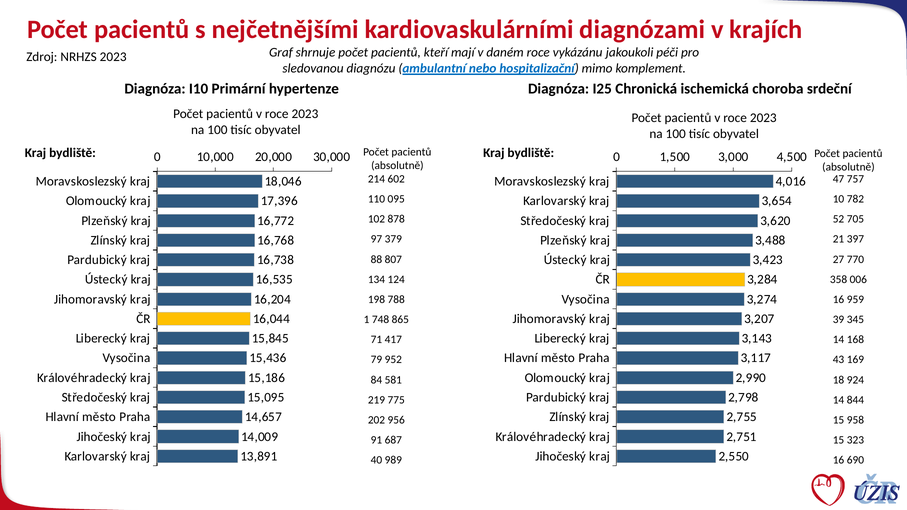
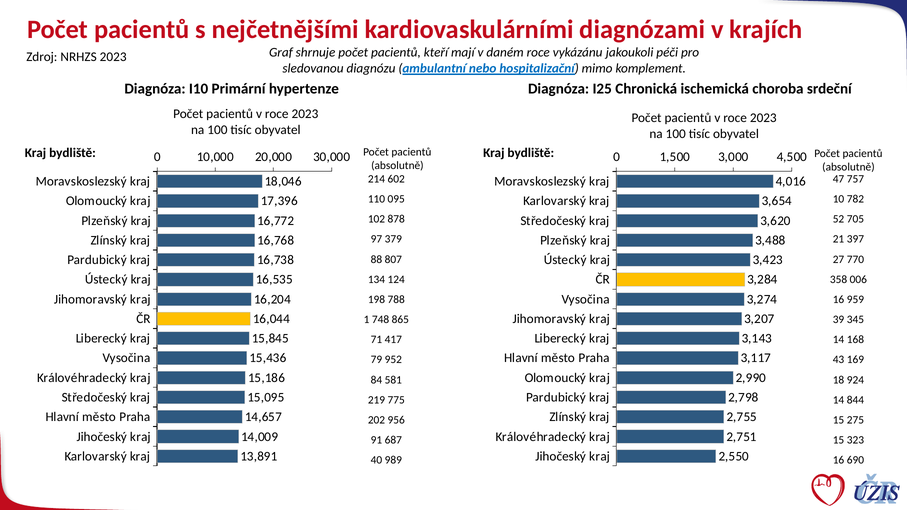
958: 958 -> 275
